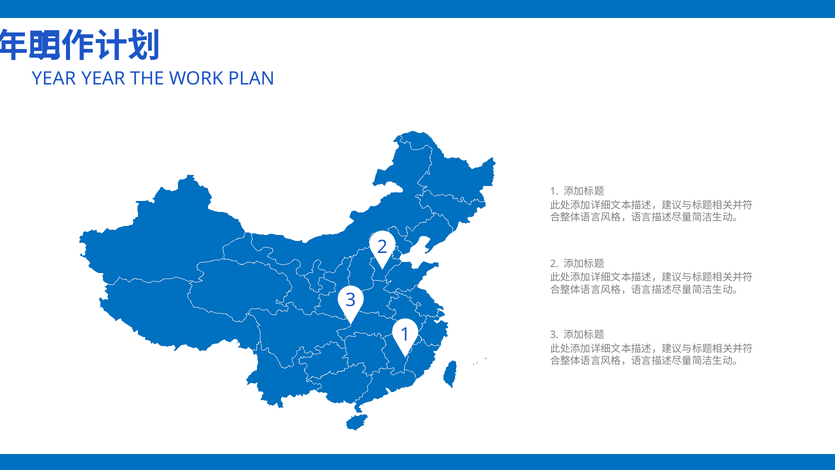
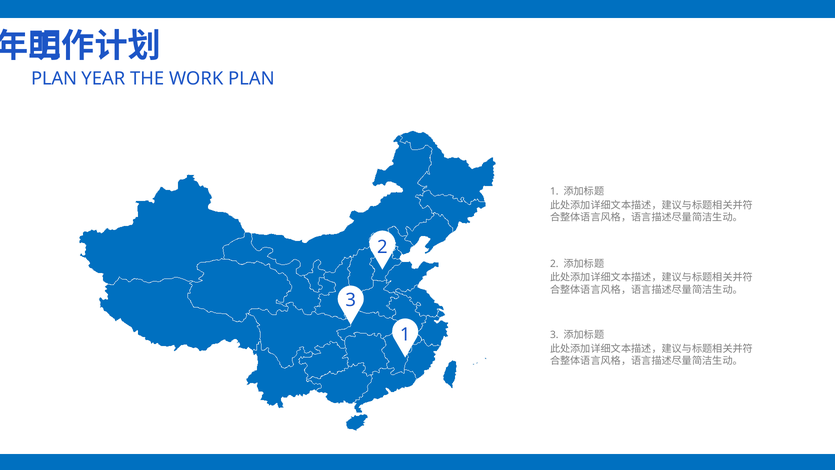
YEAR at (54, 79): YEAR -> PLAN
